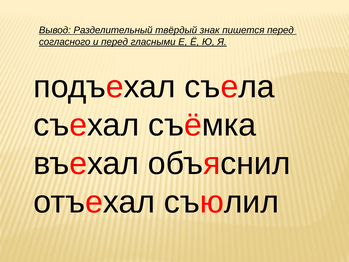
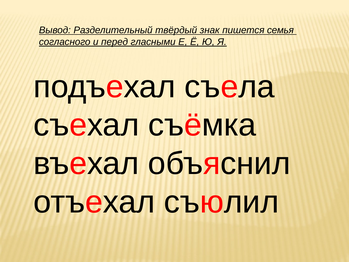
пишется перед: перед -> семья
